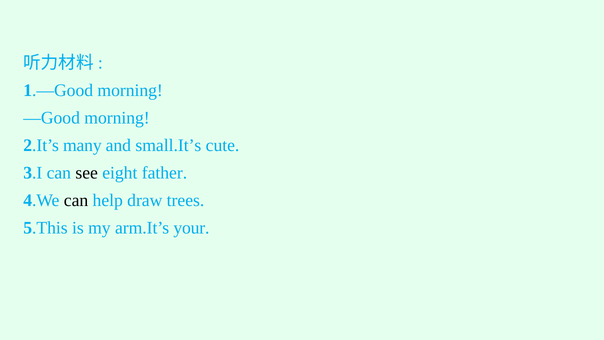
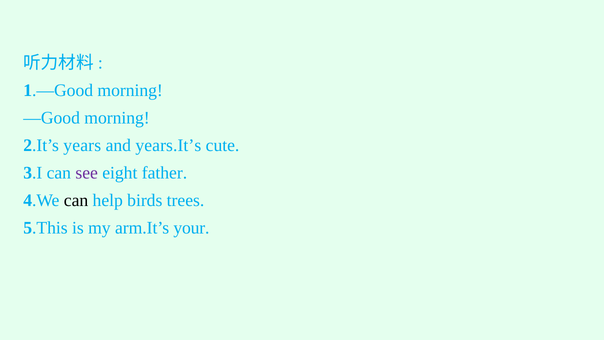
many: many -> years
small.It’s: small.It’s -> years.It’s
see colour: black -> purple
draw: draw -> birds
